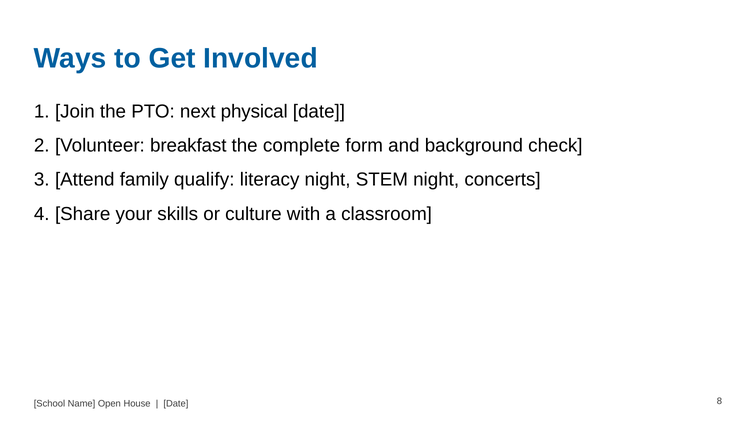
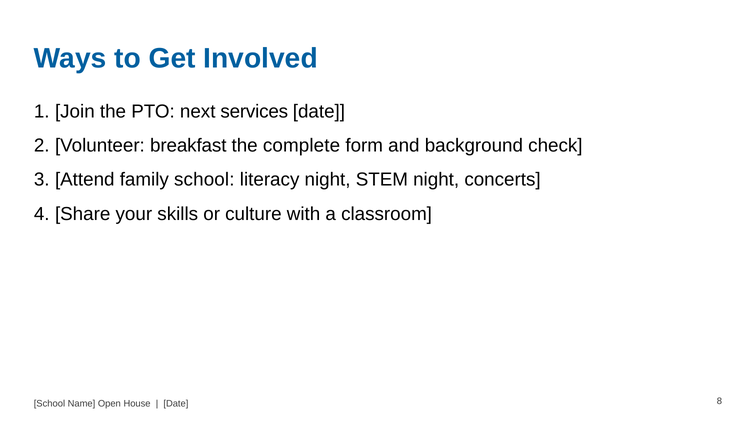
physical: physical -> services
family qualify: qualify -> school
